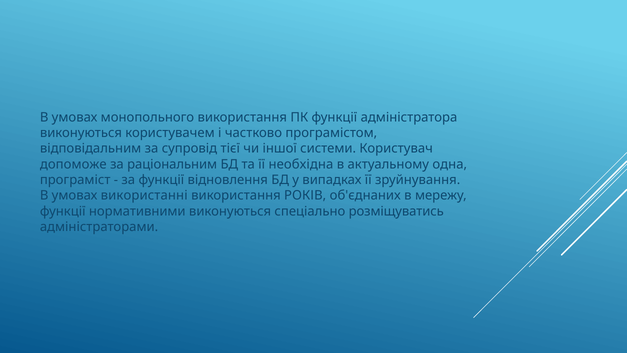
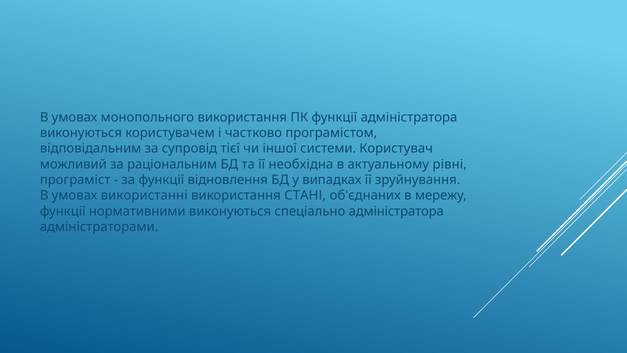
допоможе: допоможе -> можливий
одна: одна -> рівні
РОКІВ: РОКІВ -> СТАНІ
спеціально розміщуватись: розміщуватись -> адміністратора
